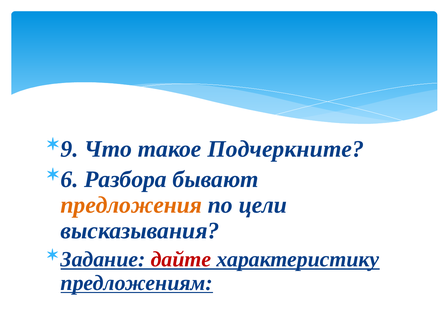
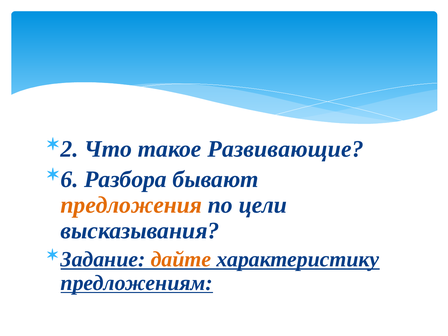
9: 9 -> 2
Подчеркните: Подчеркните -> Развивающие
дайте colour: red -> orange
